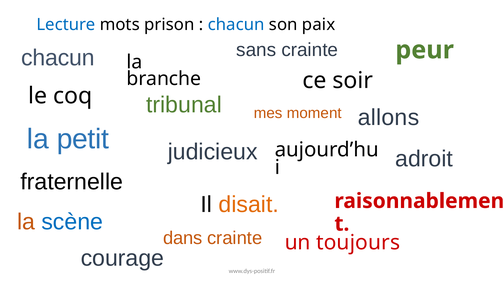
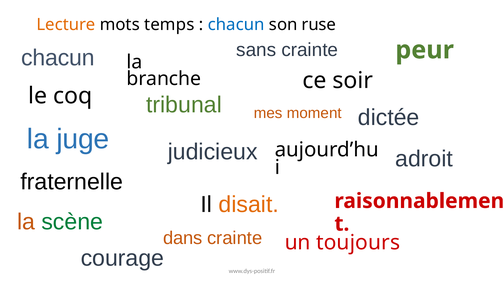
Lecture colour: blue -> orange
prison: prison -> temps
paix: paix -> ruse
allons: allons -> dictée
petit: petit -> juge
scène colour: blue -> green
